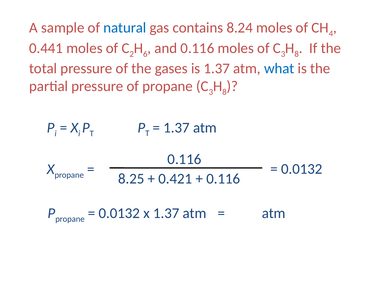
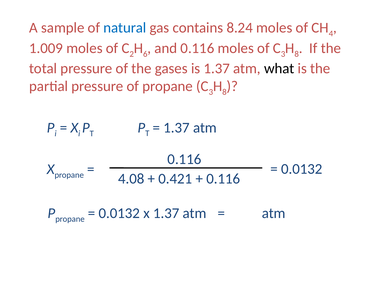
0.441: 0.441 -> 1.009
what colour: blue -> black
8.25: 8.25 -> 4.08
